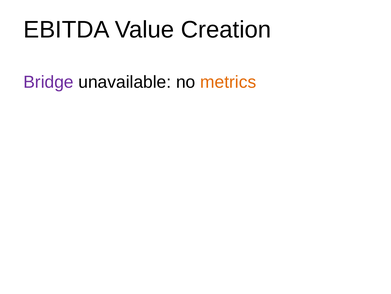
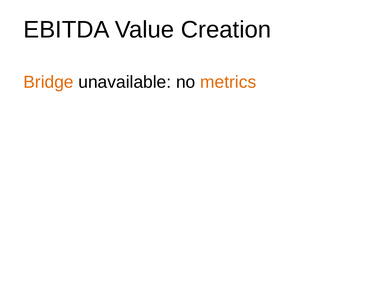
Bridge colour: purple -> orange
